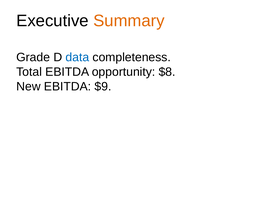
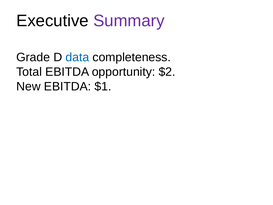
Summary colour: orange -> purple
$8: $8 -> $2
$9: $9 -> $1
